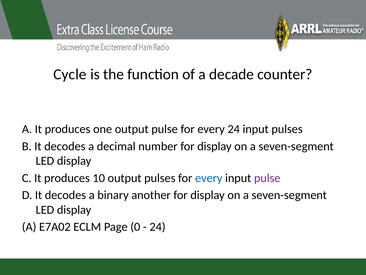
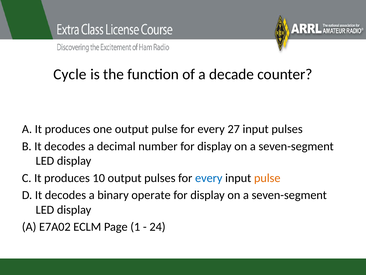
every 24: 24 -> 27
pulse at (267, 178) colour: purple -> orange
another: another -> operate
0: 0 -> 1
